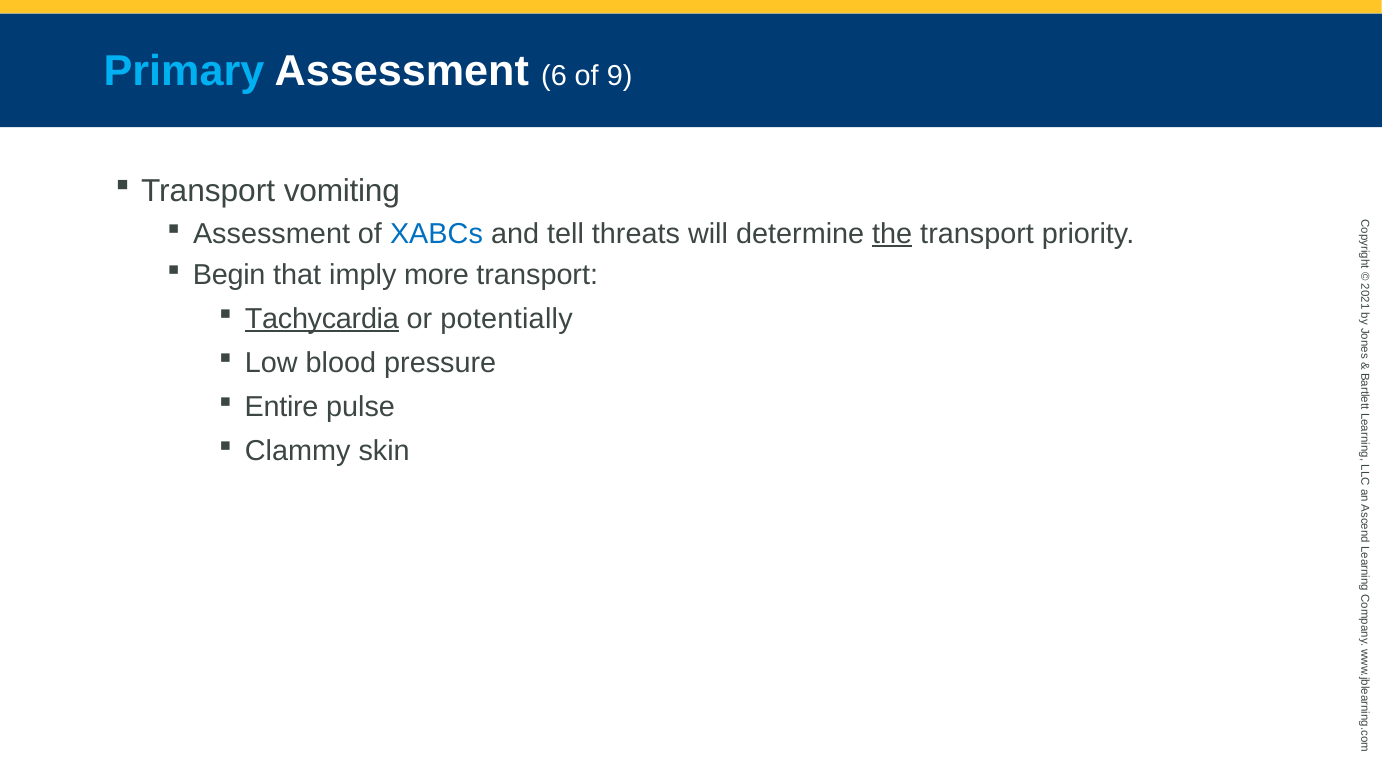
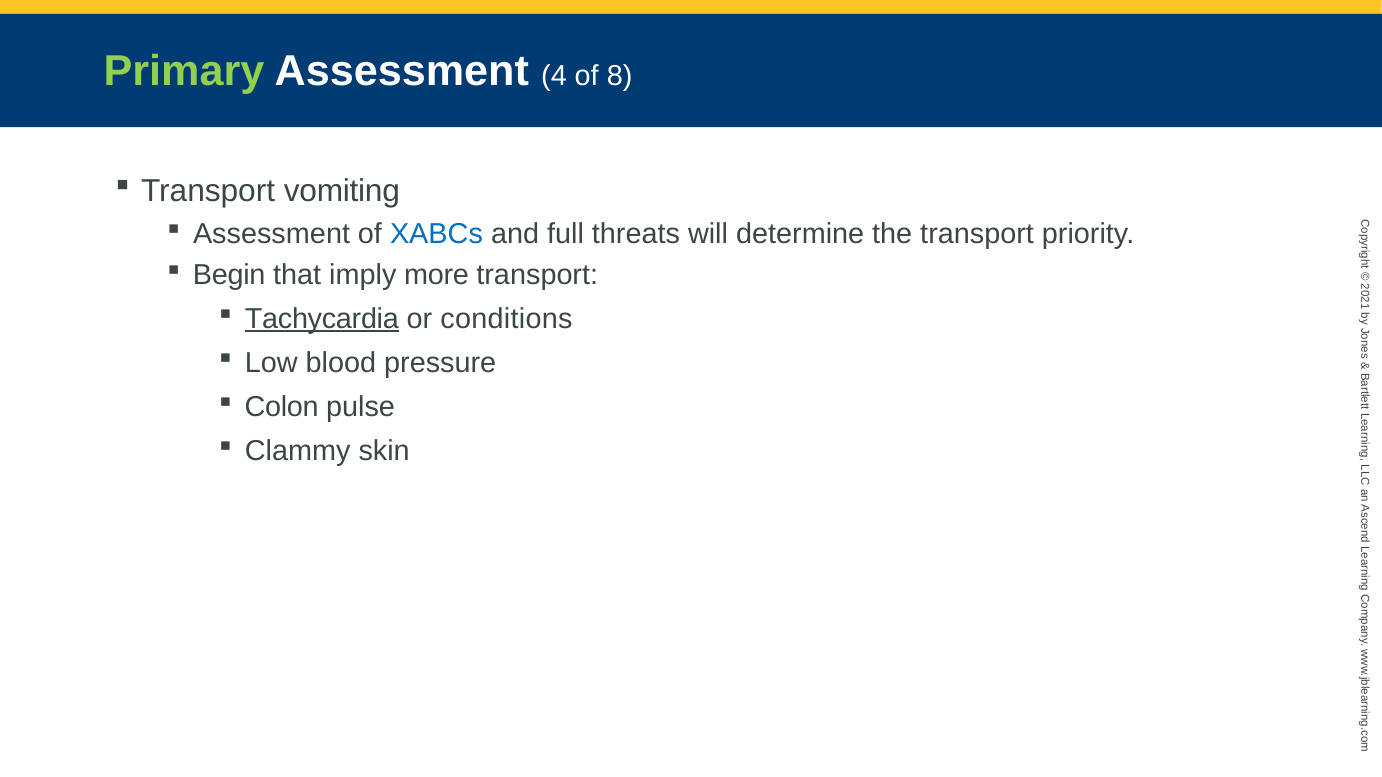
Primary colour: light blue -> light green
6: 6 -> 4
9: 9 -> 8
tell: tell -> full
the underline: present -> none
potentially: potentially -> conditions
Entire: Entire -> Colon
